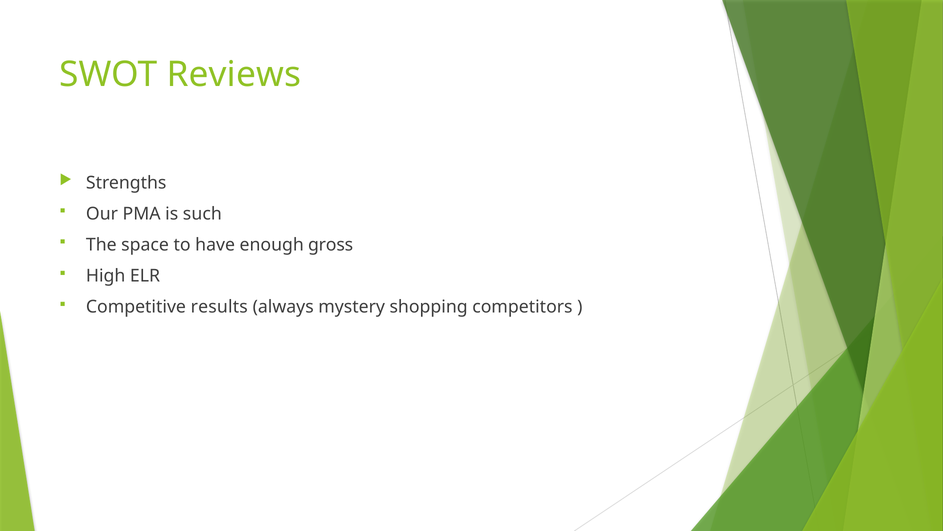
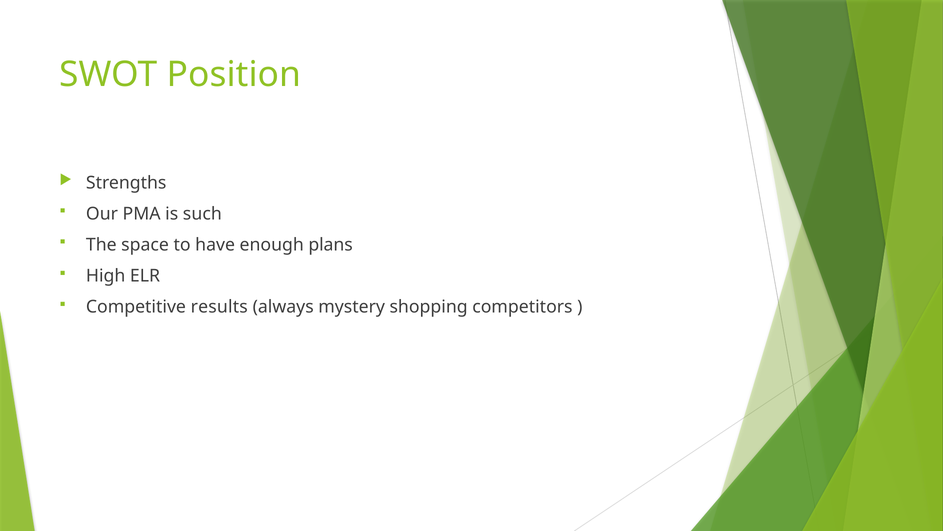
Reviews: Reviews -> Position
gross: gross -> plans
